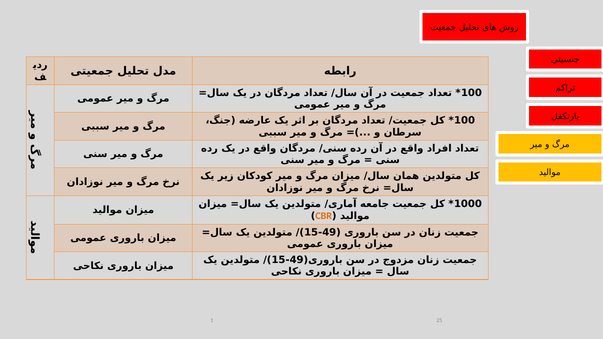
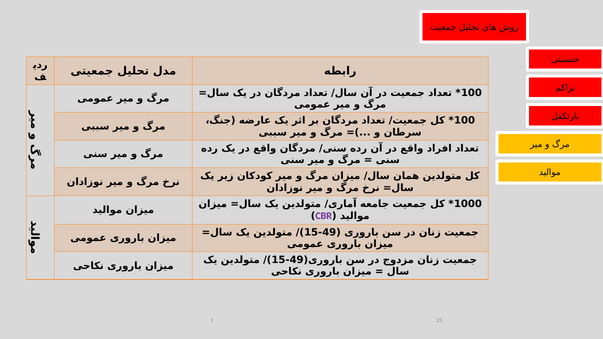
CBR colour: orange -> purple
